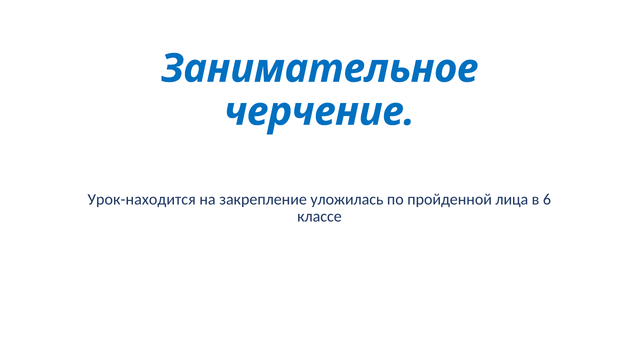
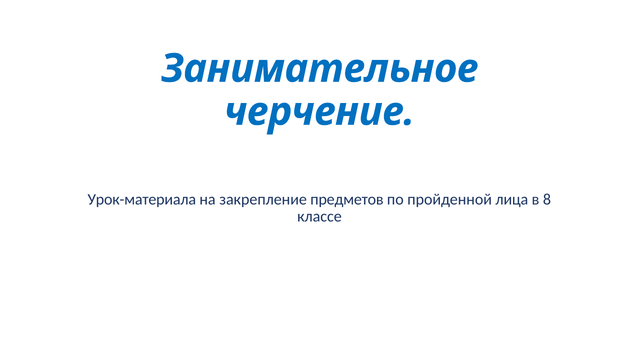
Урок-находится: Урок-находится -> Урок-материала
уложилась: уложилась -> предметов
6: 6 -> 8
